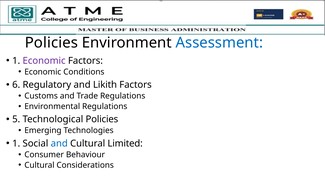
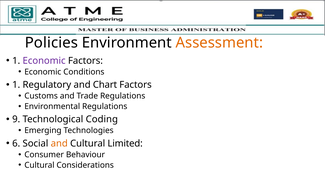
Assessment colour: blue -> orange
6 at (16, 85): 6 -> 1
Likith: Likith -> Chart
5: 5 -> 9
Technological Policies: Policies -> Coding
1 at (16, 143): 1 -> 6
and at (59, 143) colour: blue -> orange
